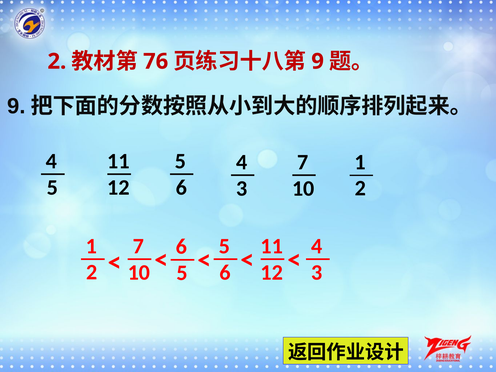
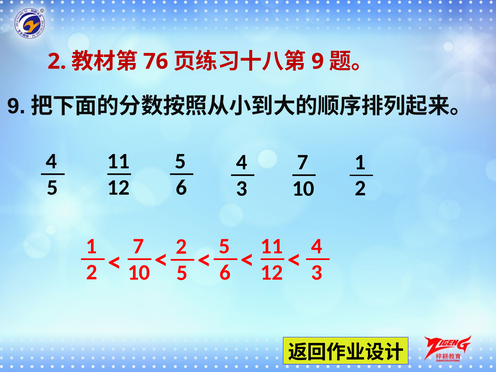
6 at (181, 247): 6 -> 2
